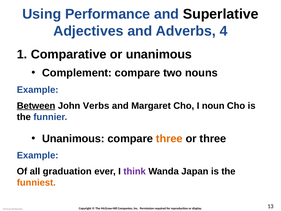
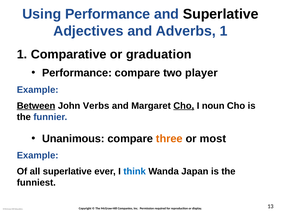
Adverbs 4: 4 -> 1
or unanimous: unanimous -> graduation
Complement at (77, 73): Complement -> Performance
nouns: nouns -> player
Cho at (184, 106) underline: none -> present
or three: three -> most
all graduation: graduation -> superlative
think colour: purple -> blue
funniest colour: orange -> black
